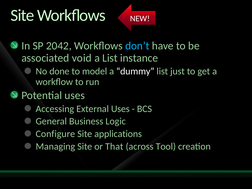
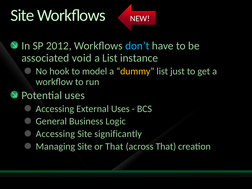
2042: 2042 -> 2012
done: done -> hook
dummy colour: white -> yellow
Configure at (55, 134): Configure -> Accessing
applications: applications -> significantly
across Tool: Tool -> That
